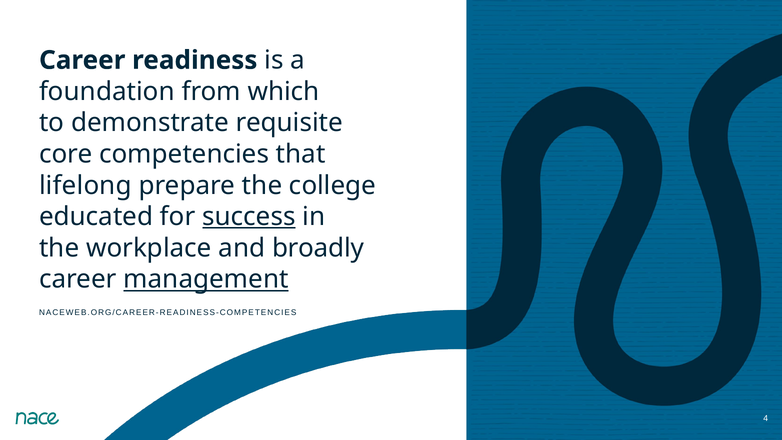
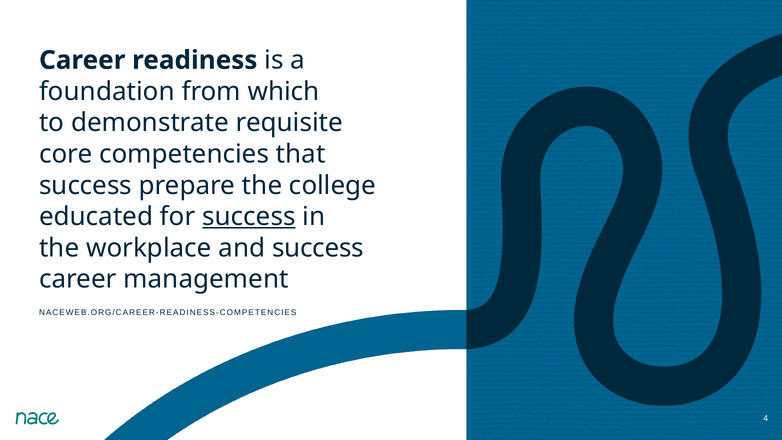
lifelong at (85, 185): lifelong -> success
and broadly: broadly -> success
management underline: present -> none
